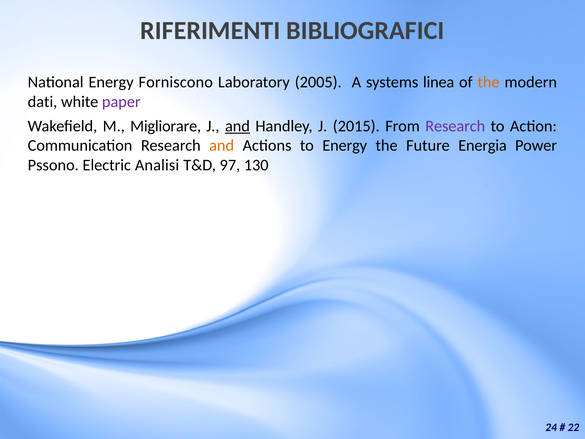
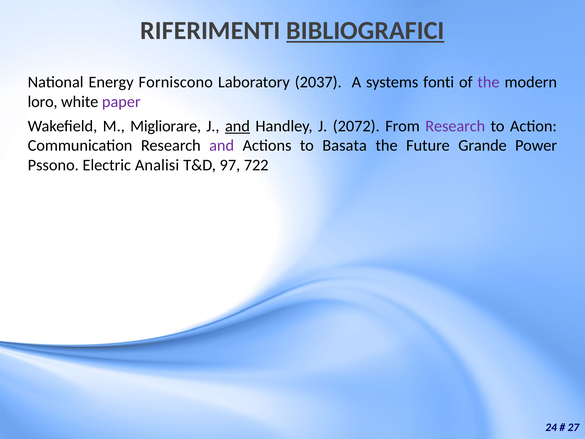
BIBLIOGRAFICI underline: none -> present
2005: 2005 -> 2037
linea: linea -> fonti
the at (488, 82) colour: orange -> purple
dati: dati -> loro
2015: 2015 -> 2072
and at (222, 146) colour: orange -> purple
to Energy: Energy -> Basata
Energia: Energia -> Grande
130: 130 -> 722
22: 22 -> 27
